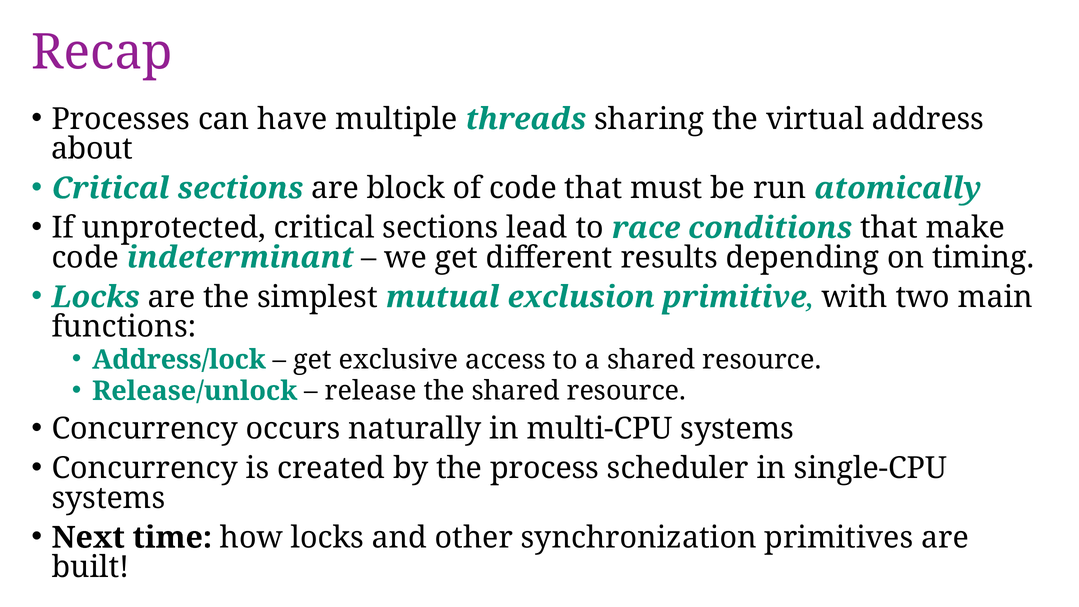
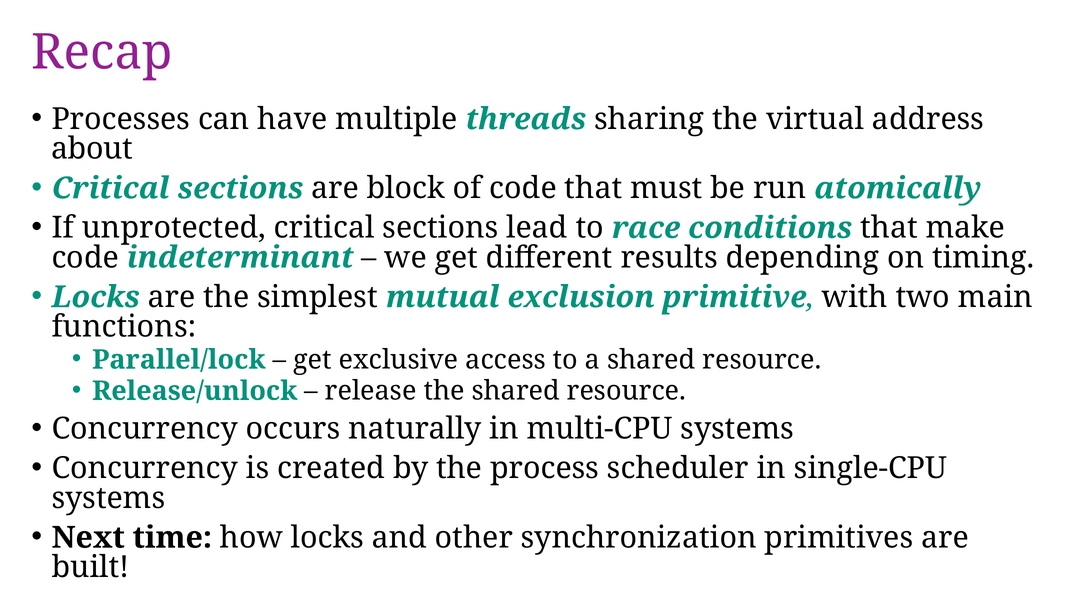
Address/lock: Address/lock -> Parallel/lock
